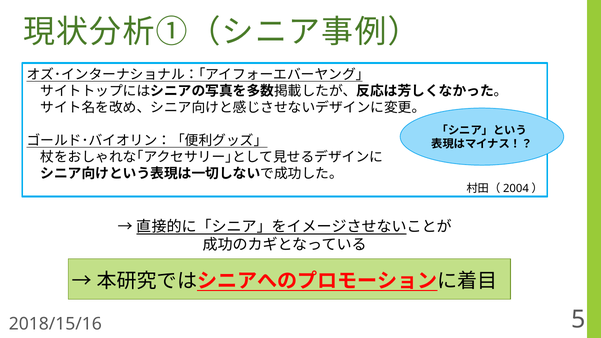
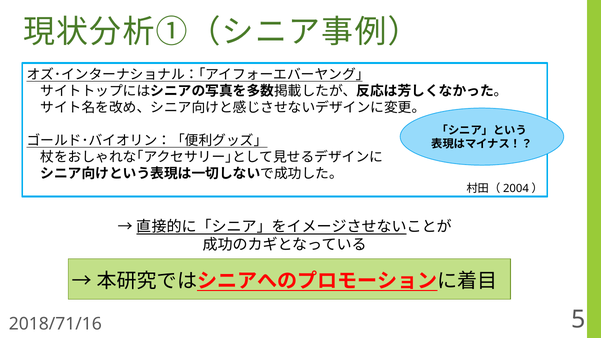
2018/15/16: 2018/15/16 -> 2018/71/16
